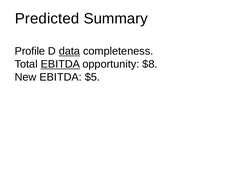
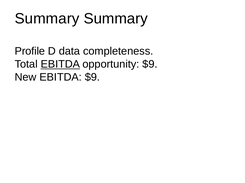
Predicted at (47, 19): Predicted -> Summary
data underline: present -> none
opportunity $8: $8 -> $9
EBITDA $5: $5 -> $9
